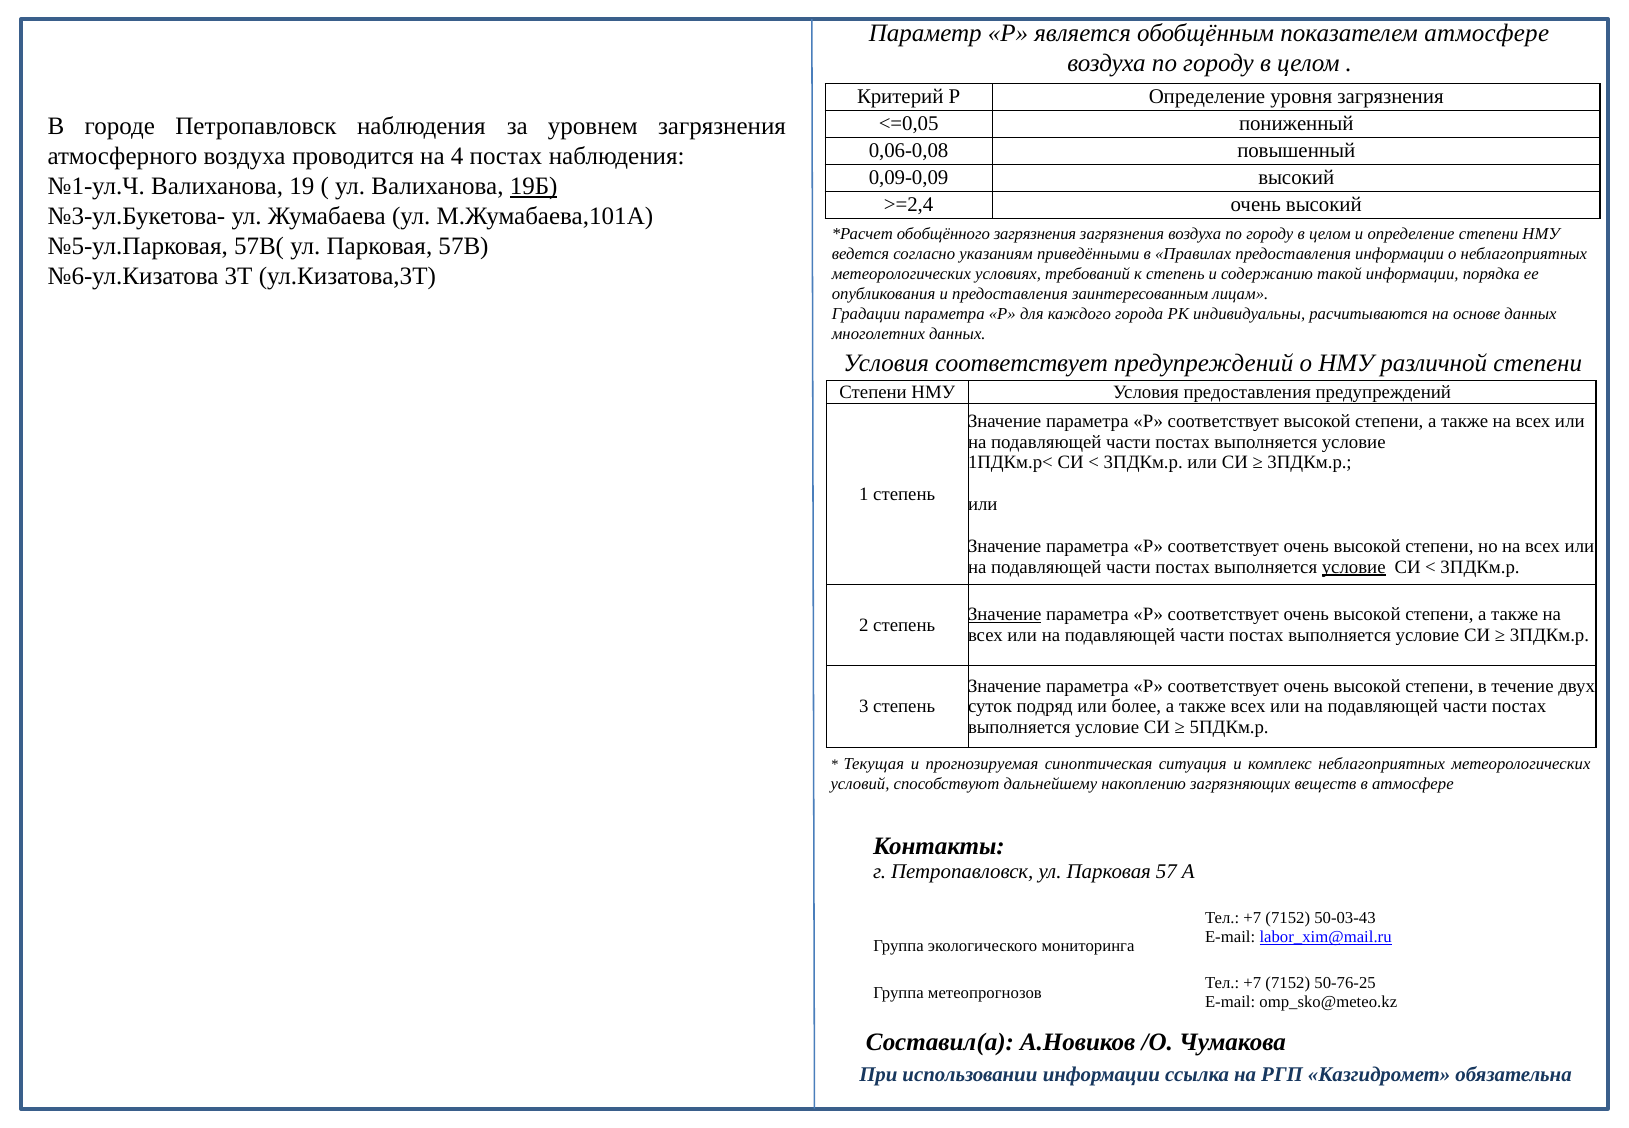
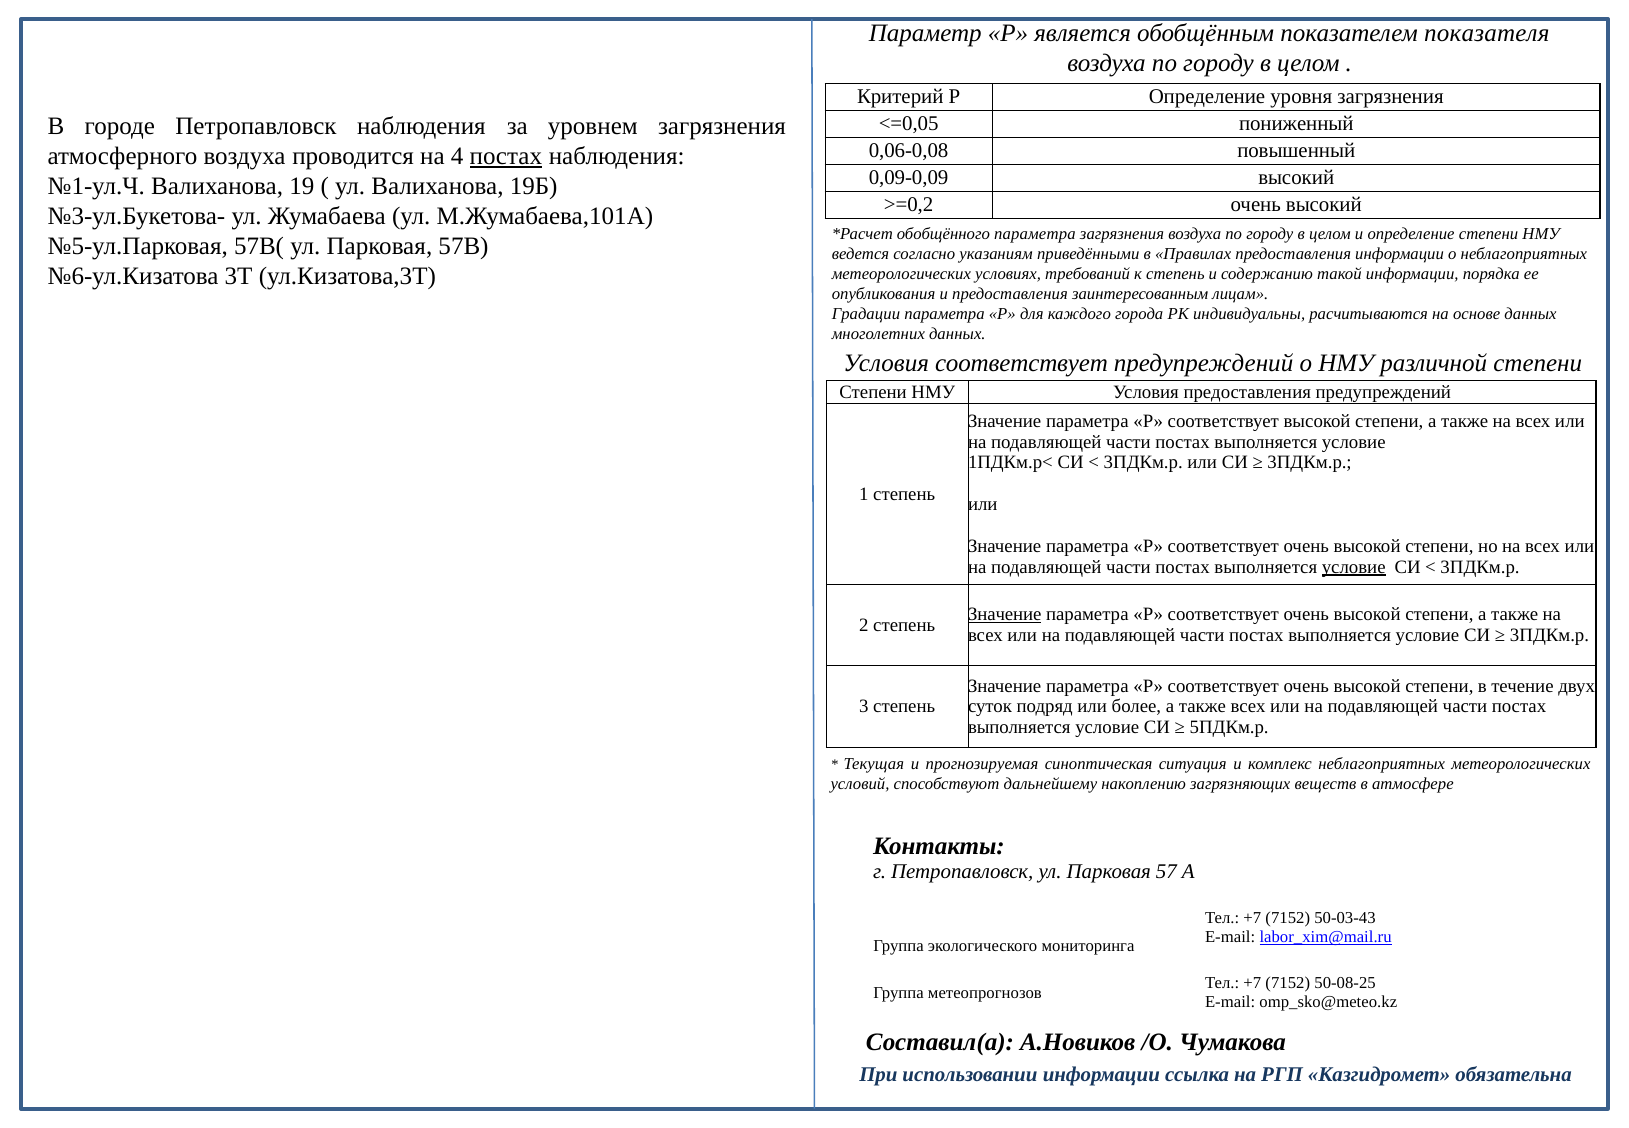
показателем атмосфере: атмосфере -> показателя
постах at (506, 156) underline: none -> present
19Б underline: present -> none
>=2,4: >=2,4 -> >=0,2
обобщённого загрязнения: загрязнения -> параметра
50-76-25: 50-76-25 -> 50-08-25
